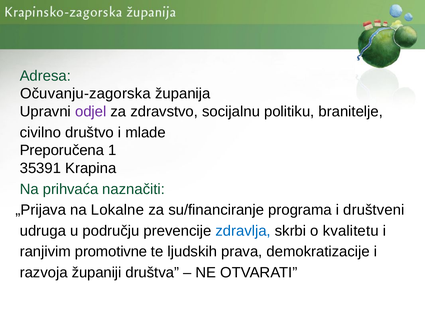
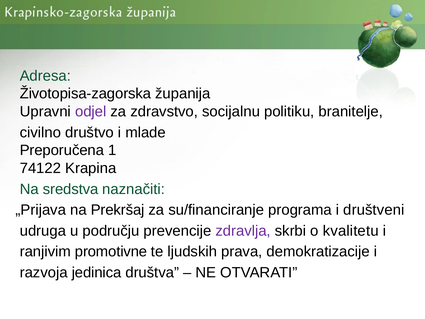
Očuvanju-zagorska: Očuvanju-zagorska -> Životopisa-zagorska
35391: 35391 -> 74122
prihvaća: prihvaća -> sredstva
Lokalne: Lokalne -> Prekršaj
zdravlja colour: blue -> purple
županiji: županiji -> jedinica
